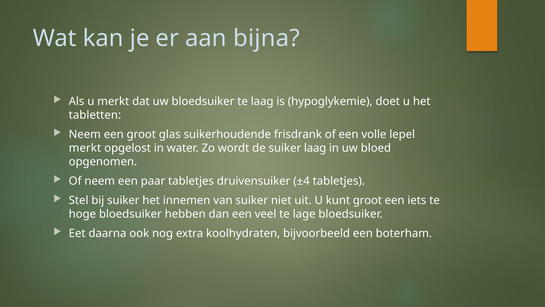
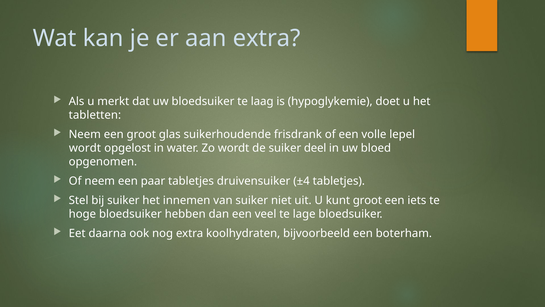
aan bijna: bijna -> extra
merkt at (85, 148): merkt -> wordt
suiker laag: laag -> deel
